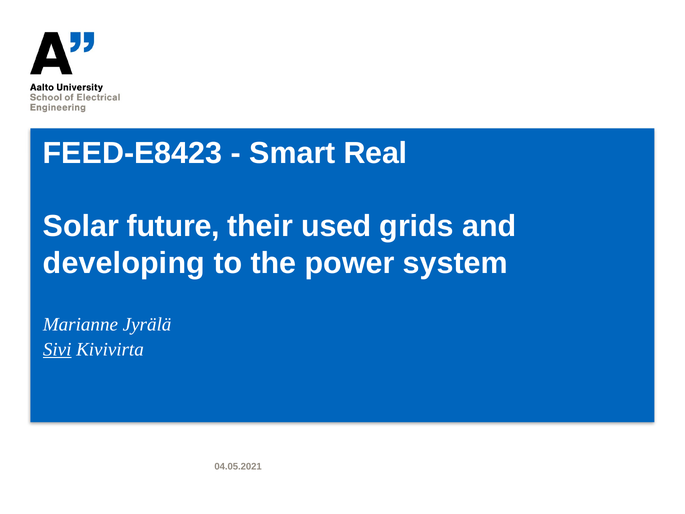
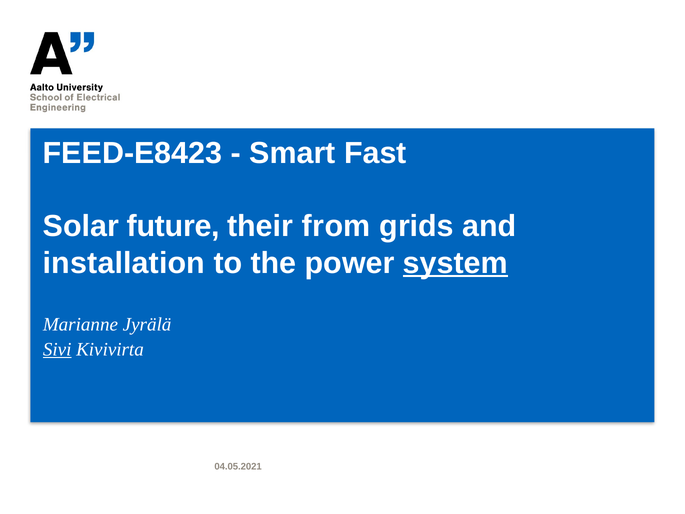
Real: Real -> Fast
used: used -> from
developing: developing -> installation
system underline: none -> present
